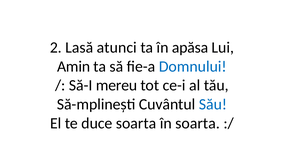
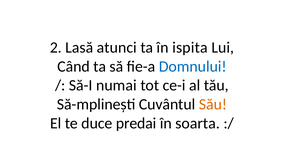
apăsa: apăsa -> ispita
Amin: Amin -> Când
mereu: mereu -> numai
Său colour: blue -> orange
duce soarta: soarta -> predai
